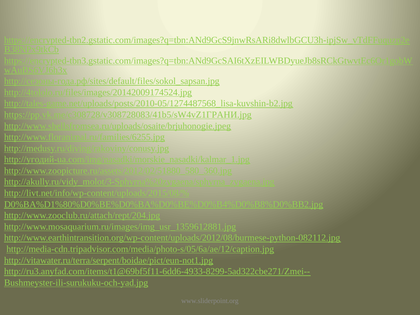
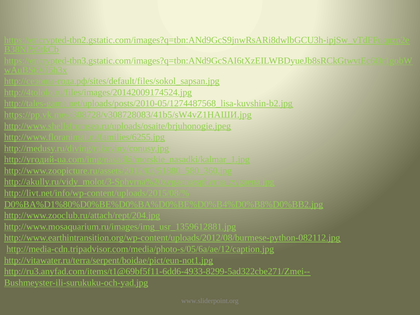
https://pp.vk.me/c308728/v308728083/41b5/sW4vZ1ГРАНИ.jpg: https://pp.vk.me/c308728/v308728083/41b5/sW4vZ1ГРАНИ.jpg -> https://pp.vk.me/c308728/v308728083/41b5/sW4vZ1НАШИ.jpg
